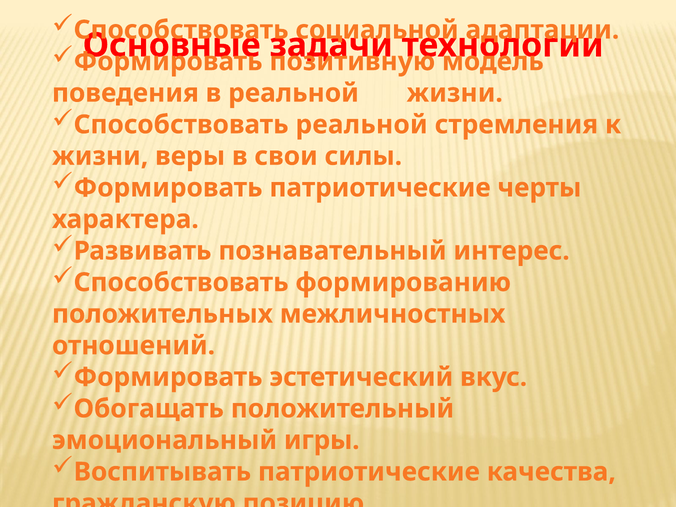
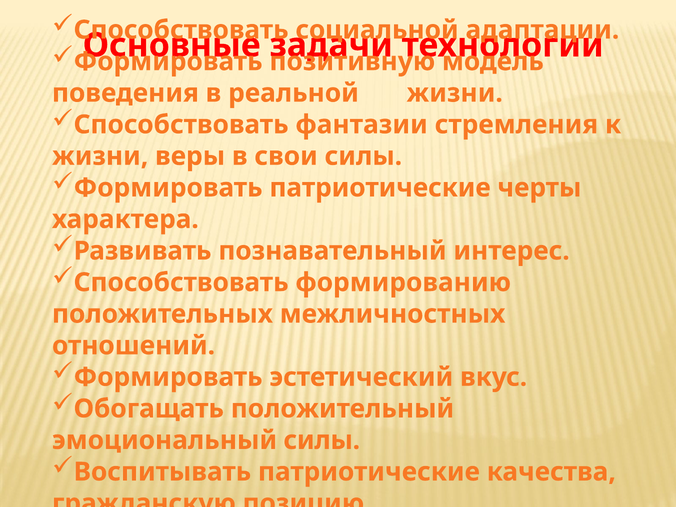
Способствовать реальной: реальной -> фантазии
эмоциональный игры: игры -> силы
